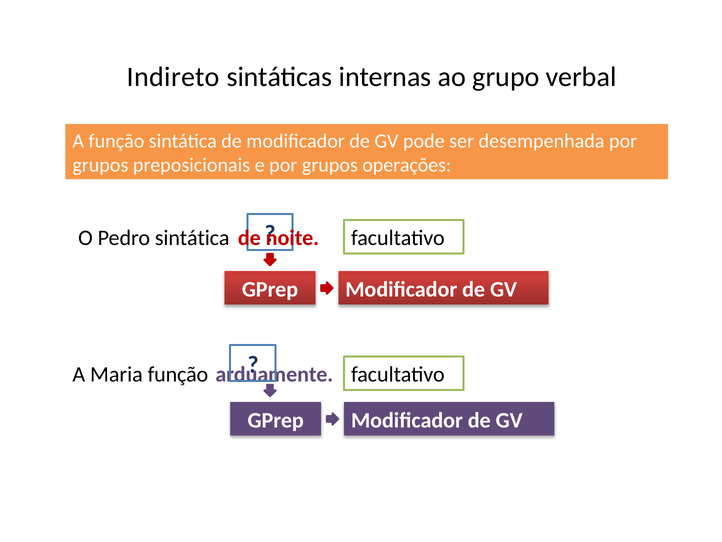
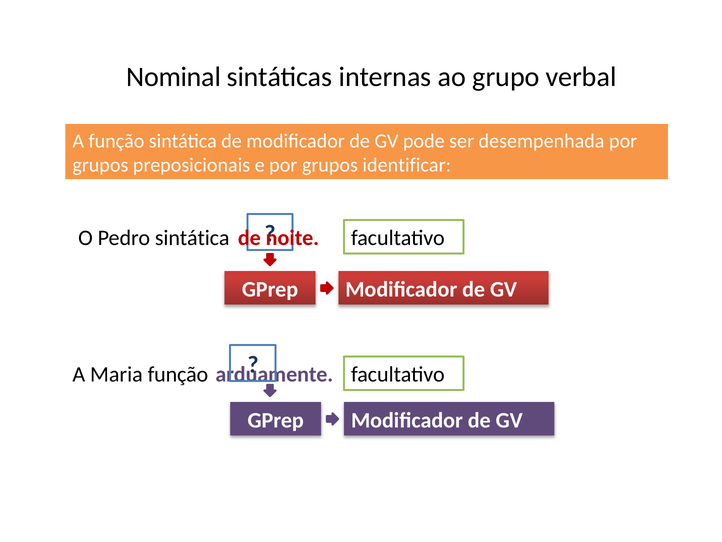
Indireto: Indireto -> Nominal
operações: operações -> identificar
